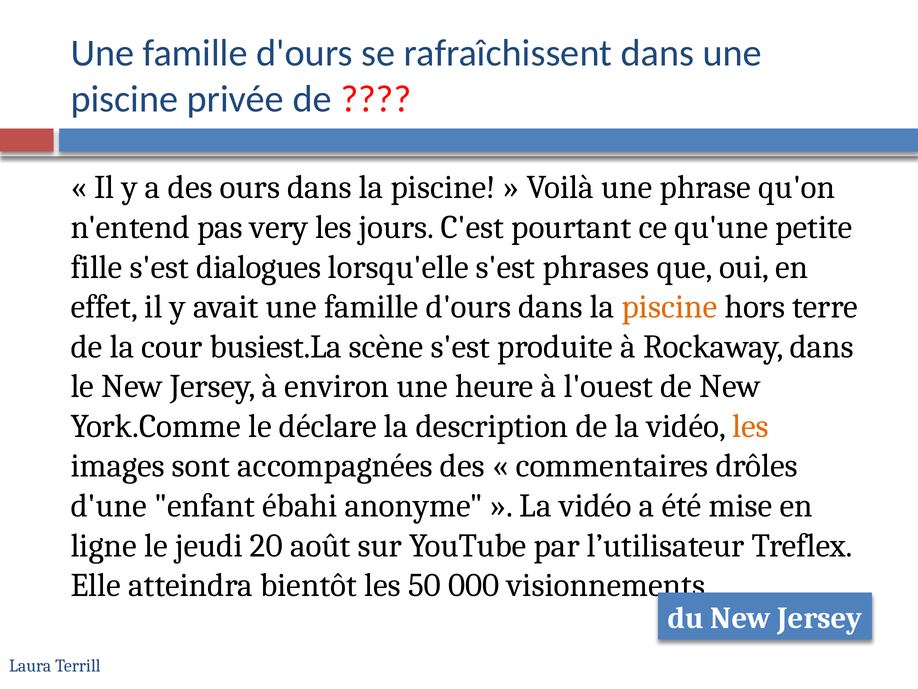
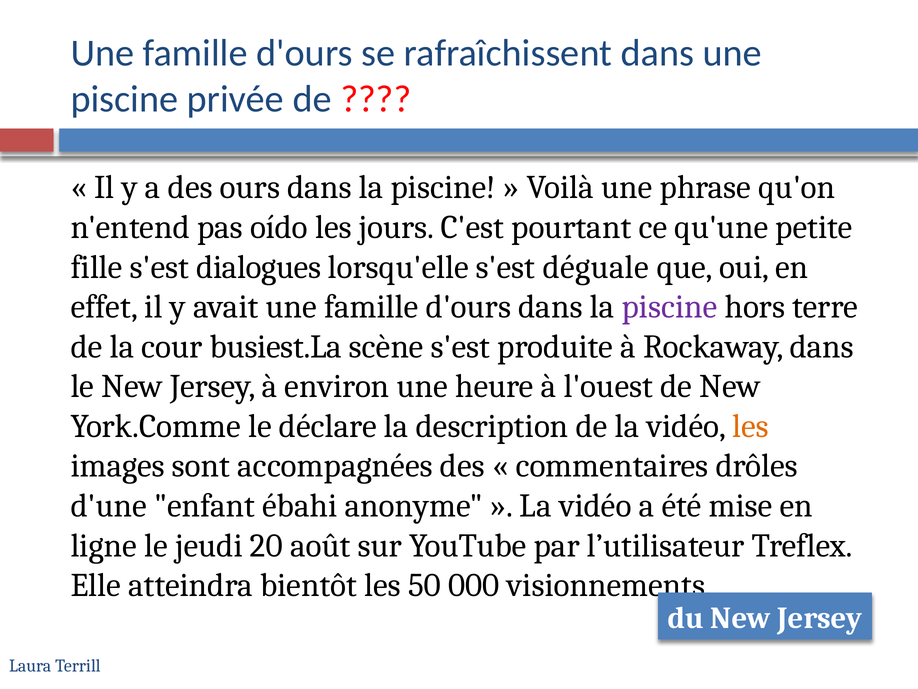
very: very -> oído
phrases: phrases -> déguale
piscine at (670, 307) colour: orange -> purple
